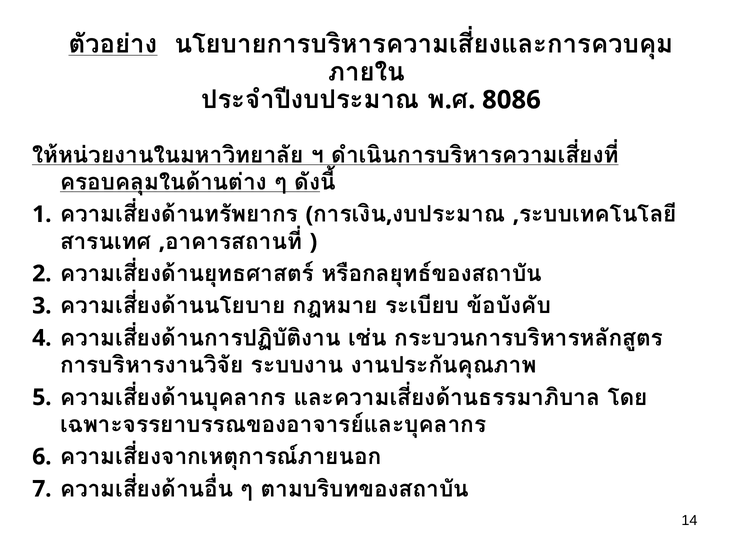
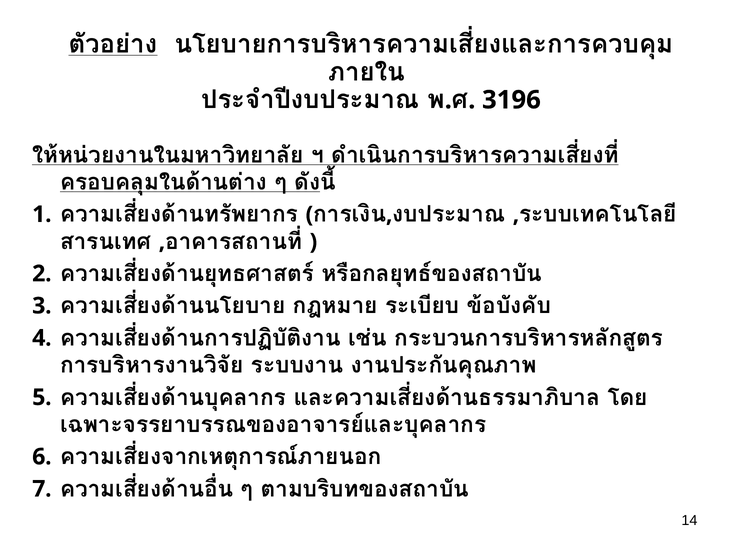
8086: 8086 -> 3196
